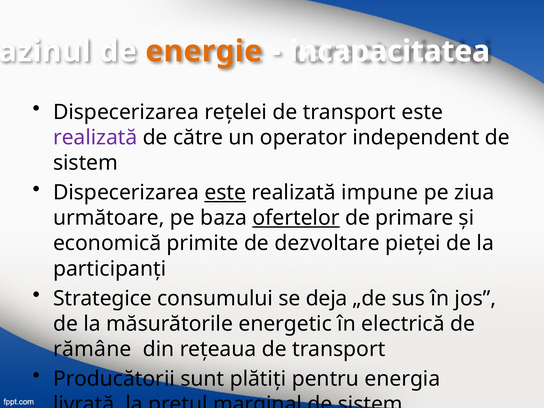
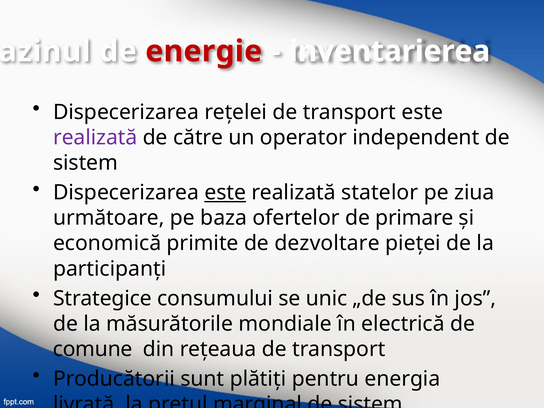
energie colour: orange -> red
incapacitatea: incapacitatea -> inventarierea
impune: impune -> statelor
ofertelor underline: present -> none
deja: deja -> unic
energetic: energetic -> mondiale
rămâne: rămâne -> comune
